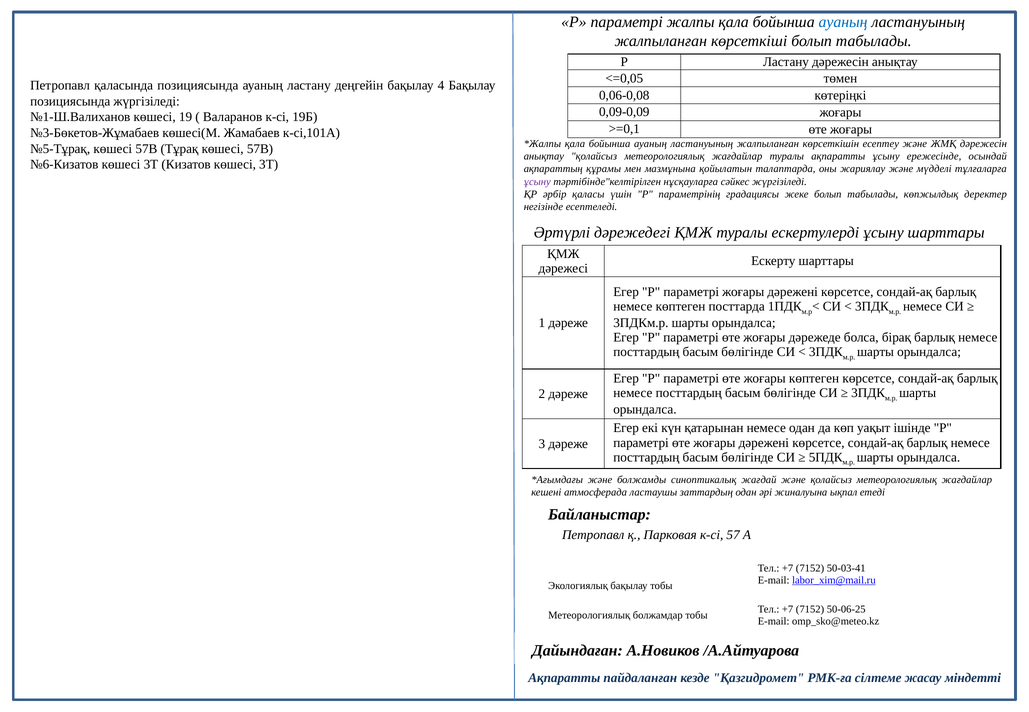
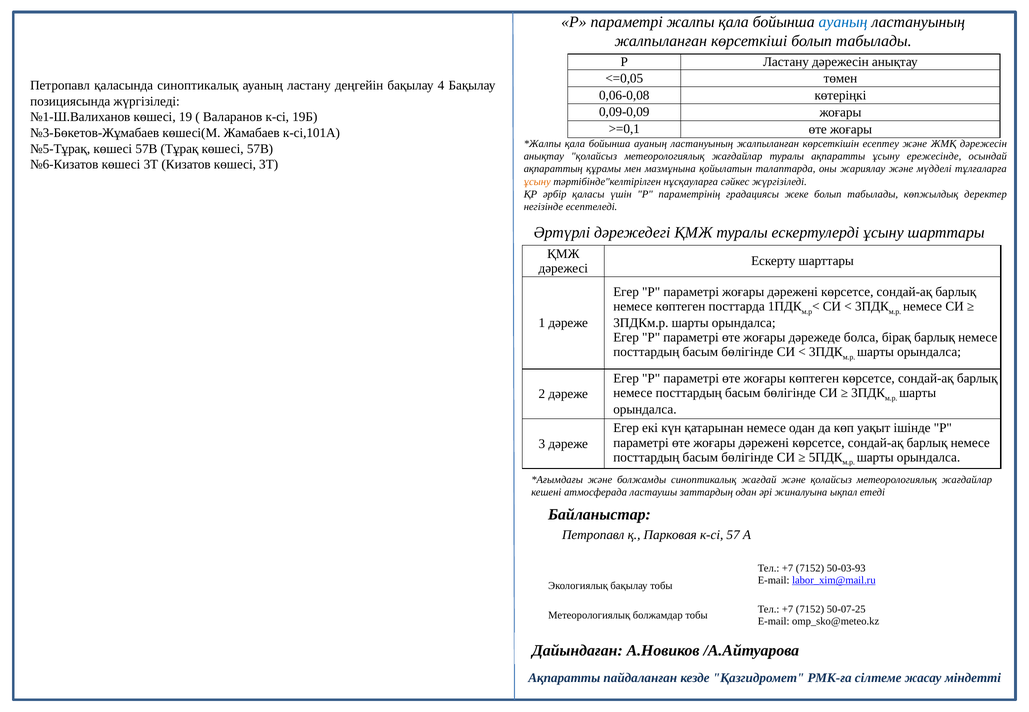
қаласында позициясында: позициясында -> синоптикалық
ұсыну at (537, 182) colour: purple -> orange
50-03-41: 50-03-41 -> 50-03-93
50-06-25: 50-06-25 -> 50-07-25
